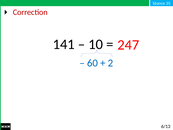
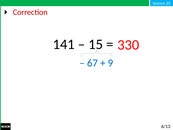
10: 10 -> 15
247: 247 -> 330
60: 60 -> 67
2: 2 -> 9
